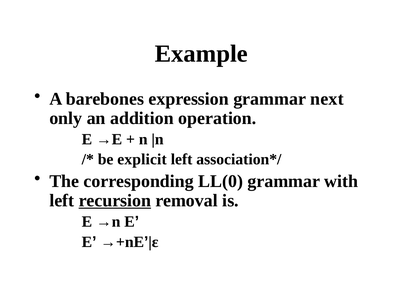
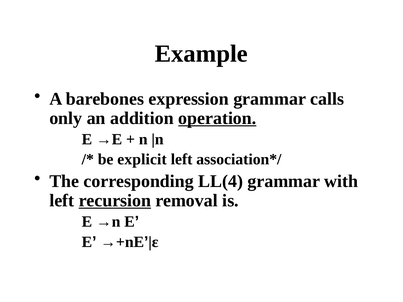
next: next -> calls
operation underline: none -> present
LL(0: LL(0 -> LL(4
